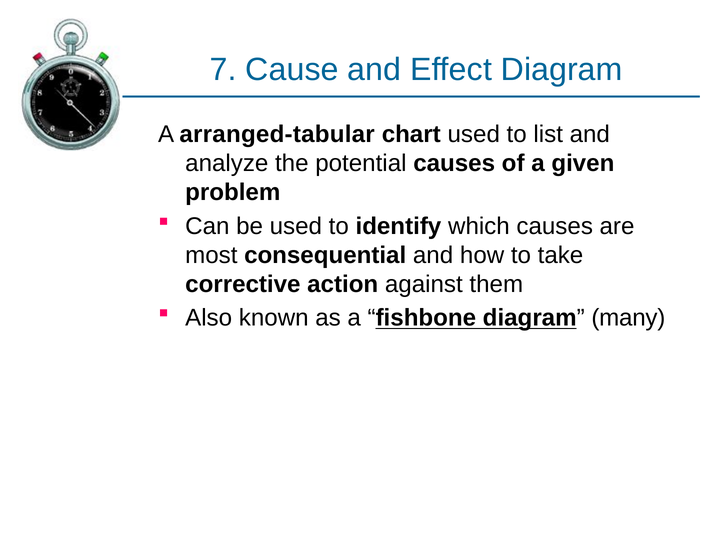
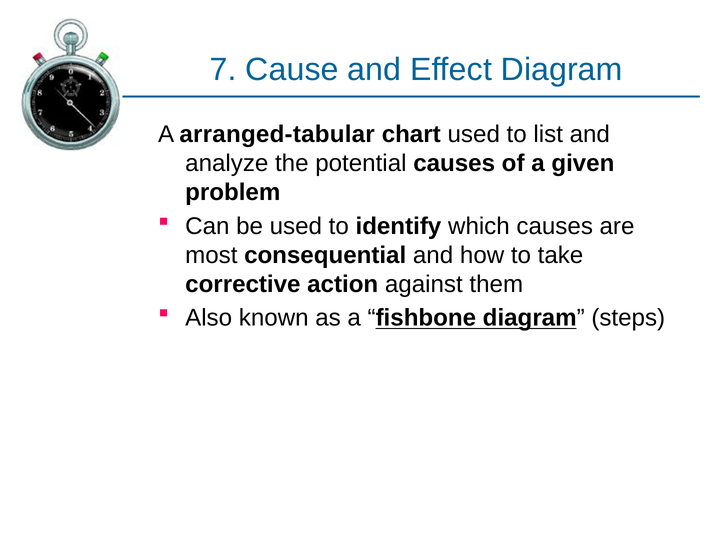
many: many -> steps
